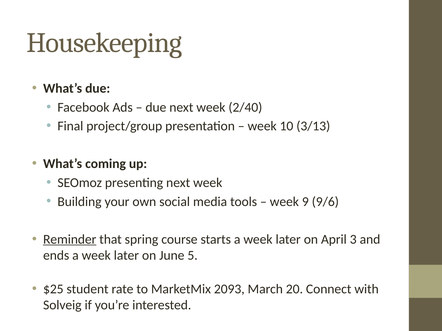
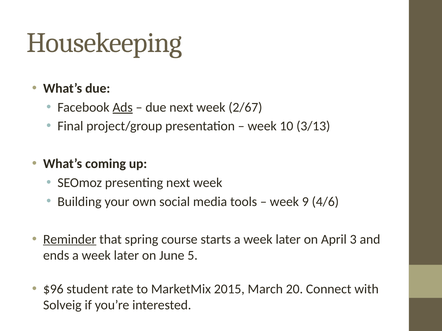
Ads underline: none -> present
2/40: 2/40 -> 2/67
9/6: 9/6 -> 4/6
$25: $25 -> $96
2093: 2093 -> 2015
